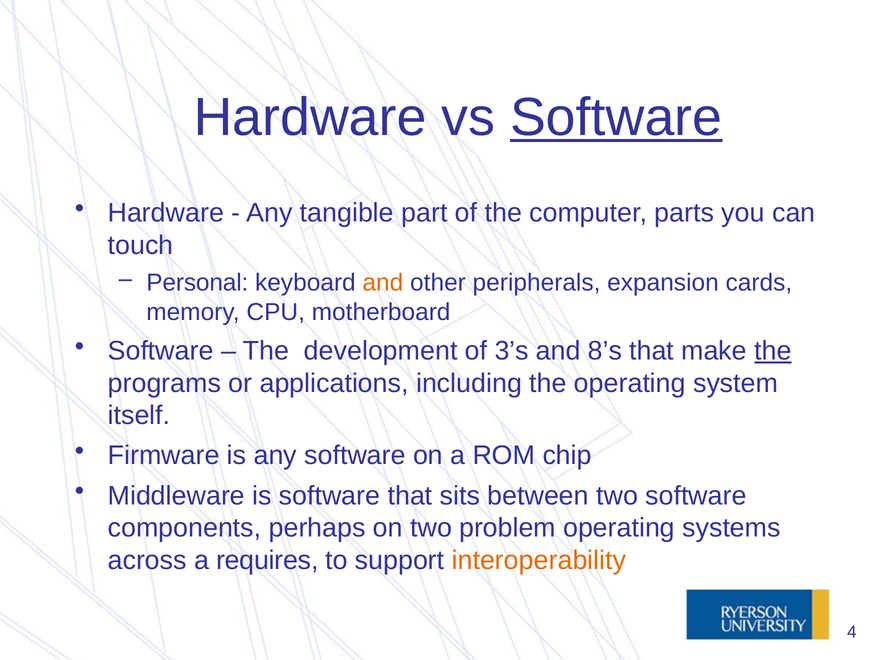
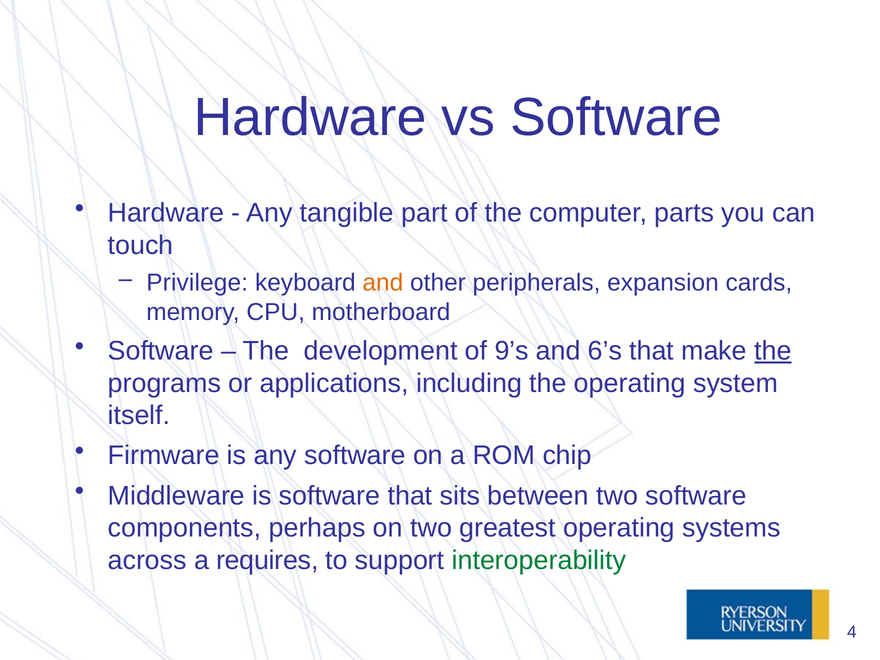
Software at (616, 117) underline: present -> none
Personal: Personal -> Privilege
3’s: 3’s -> 9’s
8’s: 8’s -> 6’s
problem: problem -> greatest
interoperability colour: orange -> green
